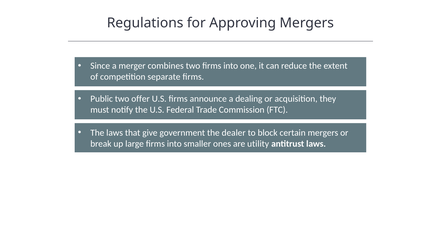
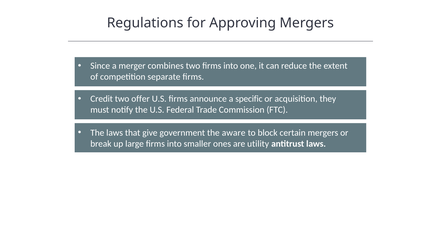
Public: Public -> Credit
dealing: dealing -> specific
dealer: dealer -> aware
